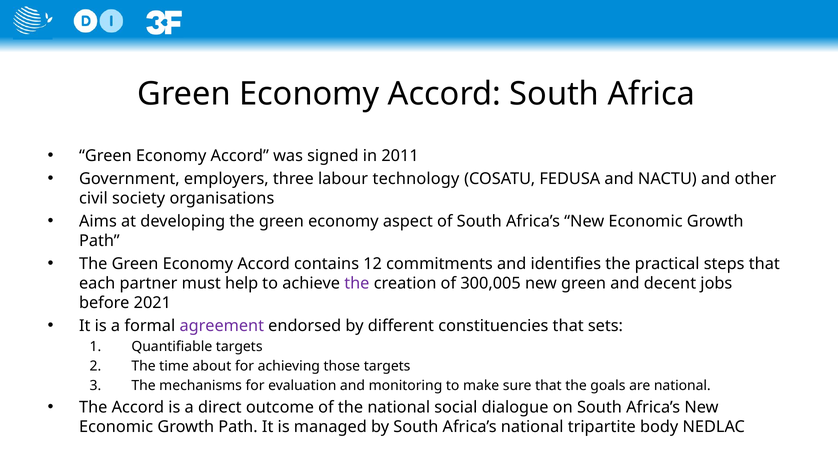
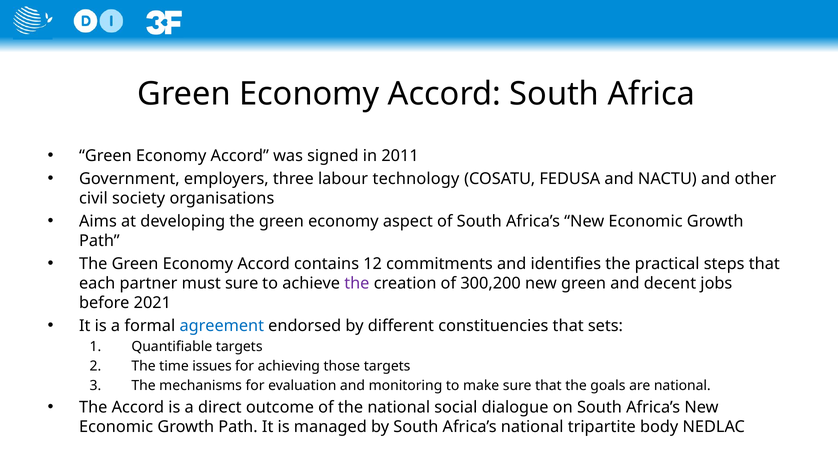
must help: help -> sure
300,005: 300,005 -> 300,200
agreement colour: purple -> blue
about: about -> issues
